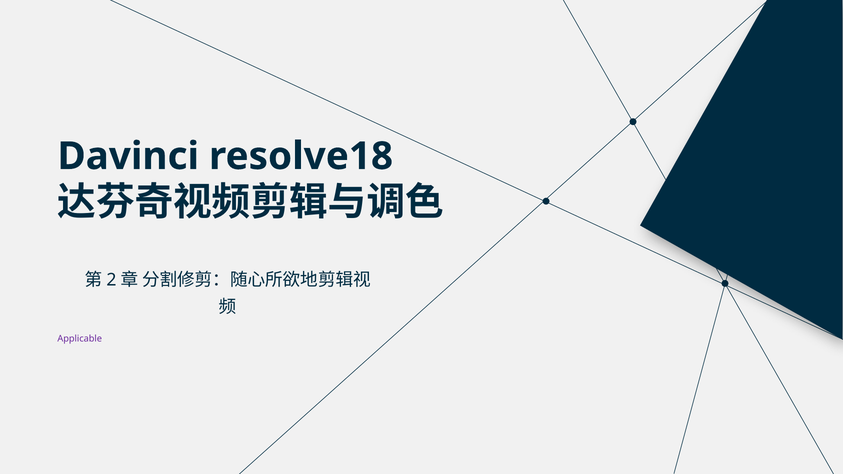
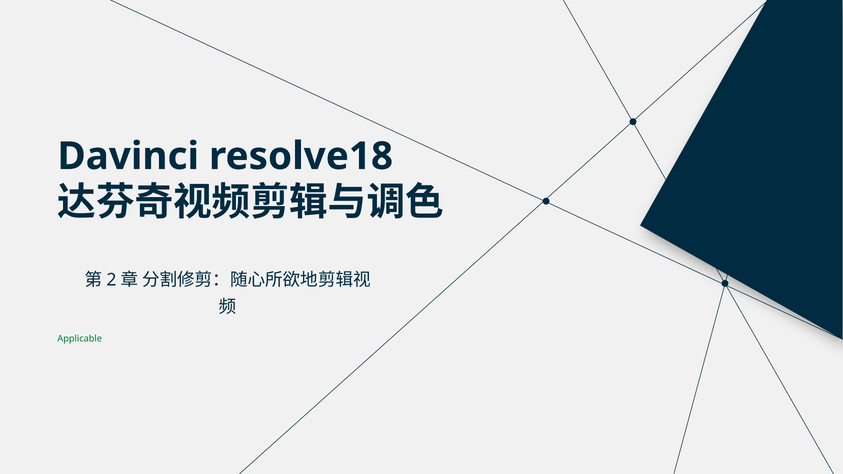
Applicable colour: purple -> green
